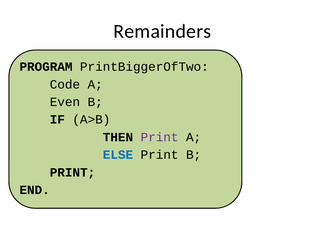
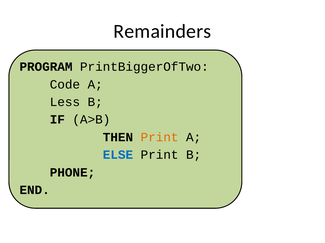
Even: Even -> Less
Print at (160, 138) colour: purple -> orange
PRINT at (72, 173): PRINT -> PHONE
